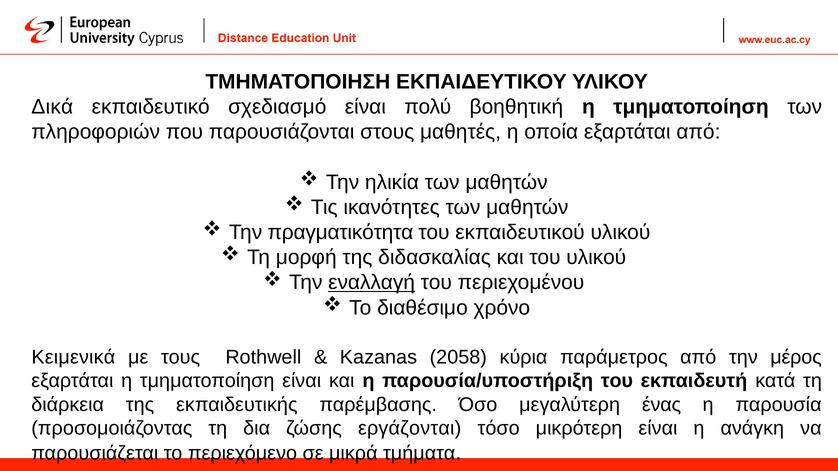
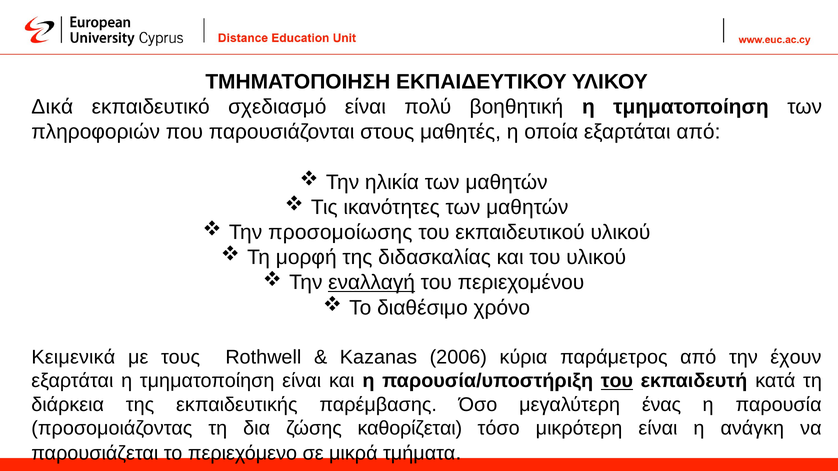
πραγματικότητα: πραγματικότητα -> προσομοίωσης
2058: 2058 -> 2006
μέρος: μέρος -> έχουν
του at (617, 381) underline: none -> present
εργάζονται: εργάζονται -> καθορίζεται
